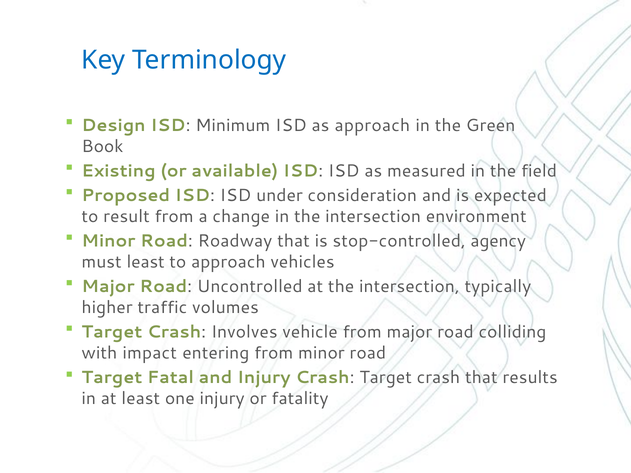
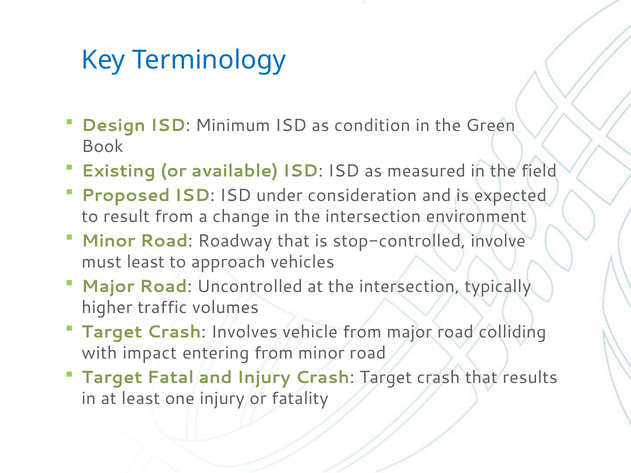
as approach: approach -> condition
agency: agency -> involve
